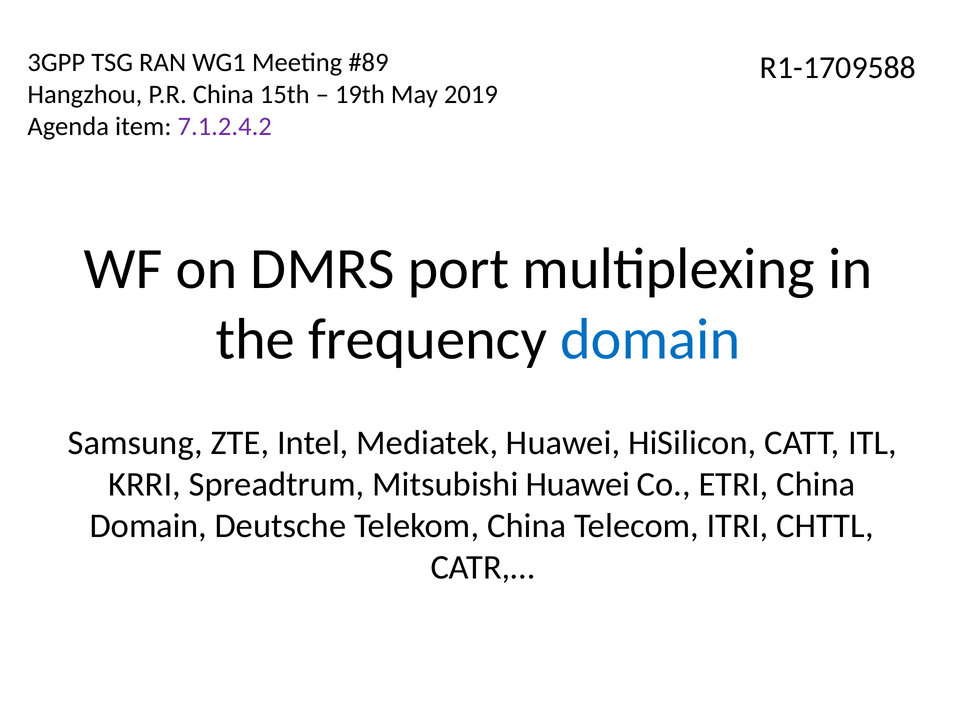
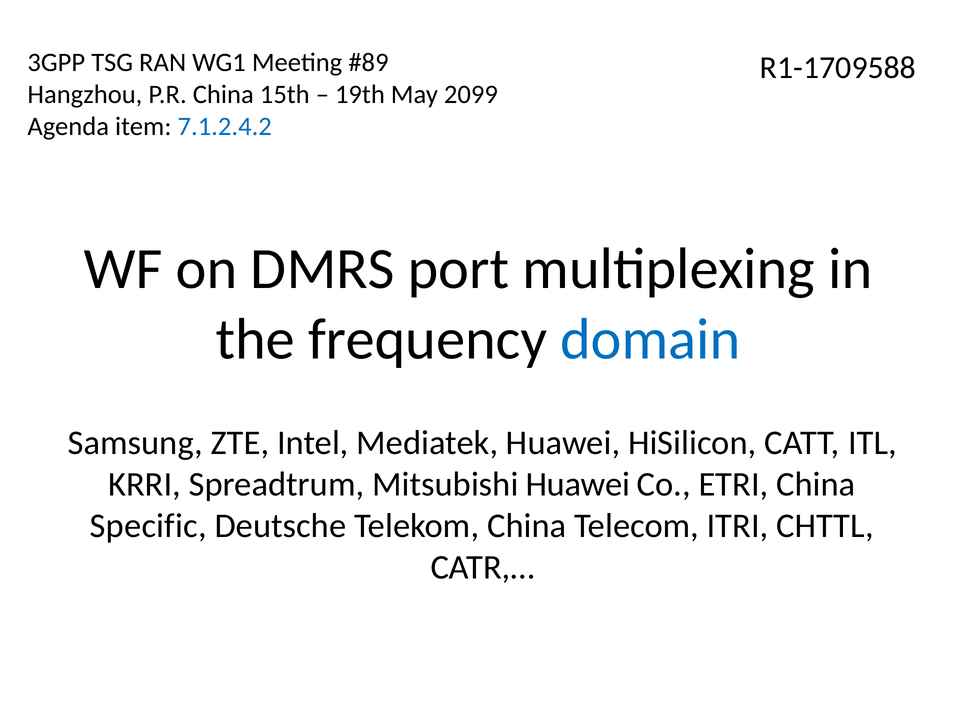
2019: 2019 -> 2099
7.1.2.4.2 colour: purple -> blue
Domain at (148, 526): Domain -> Specific
